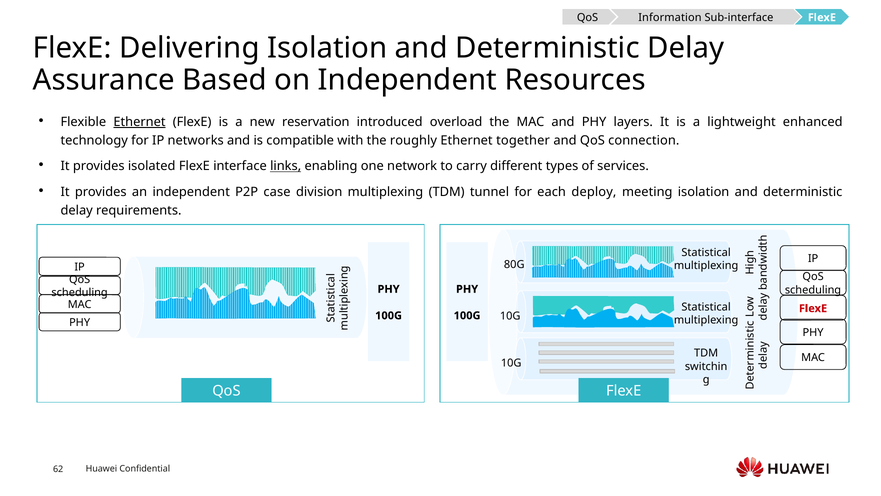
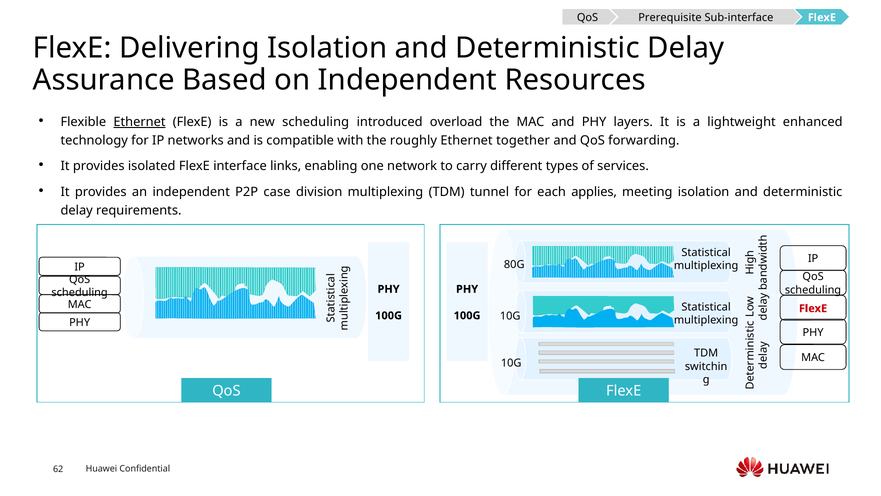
Information: Information -> Prerequisite
new reservation: reservation -> scheduling
connection: connection -> forwarding
links underline: present -> none
deploy: deploy -> applies
